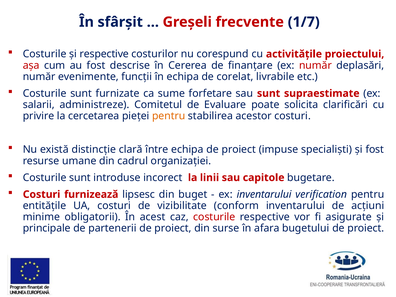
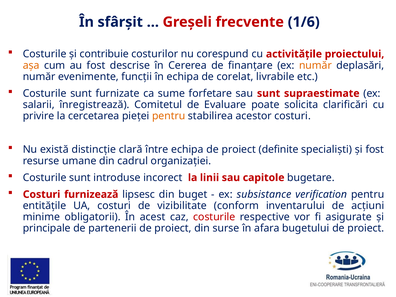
1/7: 1/7 -> 1/6
și respective: respective -> contribuie
așa colour: red -> orange
număr at (315, 65) colour: red -> orange
administreze: administreze -> înregistrează
impuse: impuse -> definite
ex inventarului: inventarului -> subsistance
